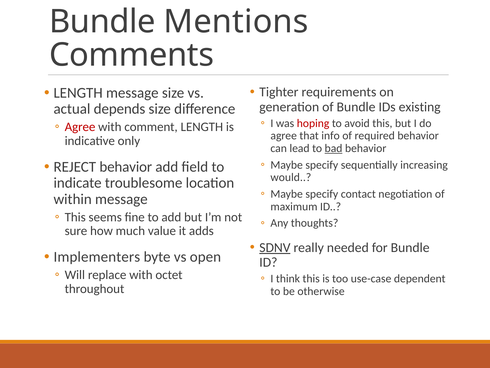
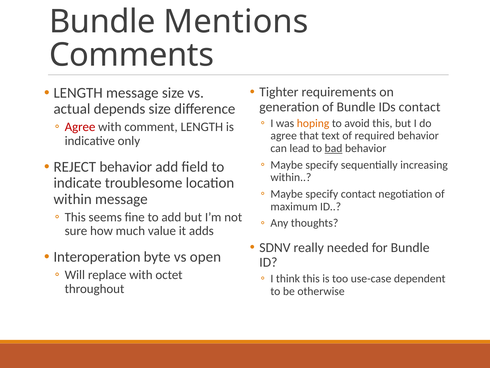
IDs existing: existing -> contact
hoping colour: red -> orange
info: info -> text
would at (291, 177): would -> within
SDNV underline: present -> none
Implementers: Implementers -> Interoperation
